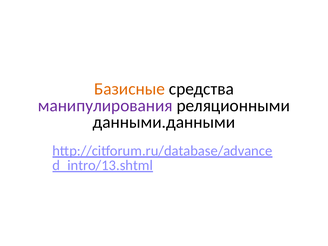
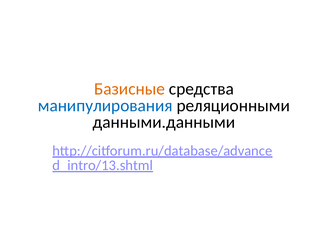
манипулирования colour: purple -> blue
